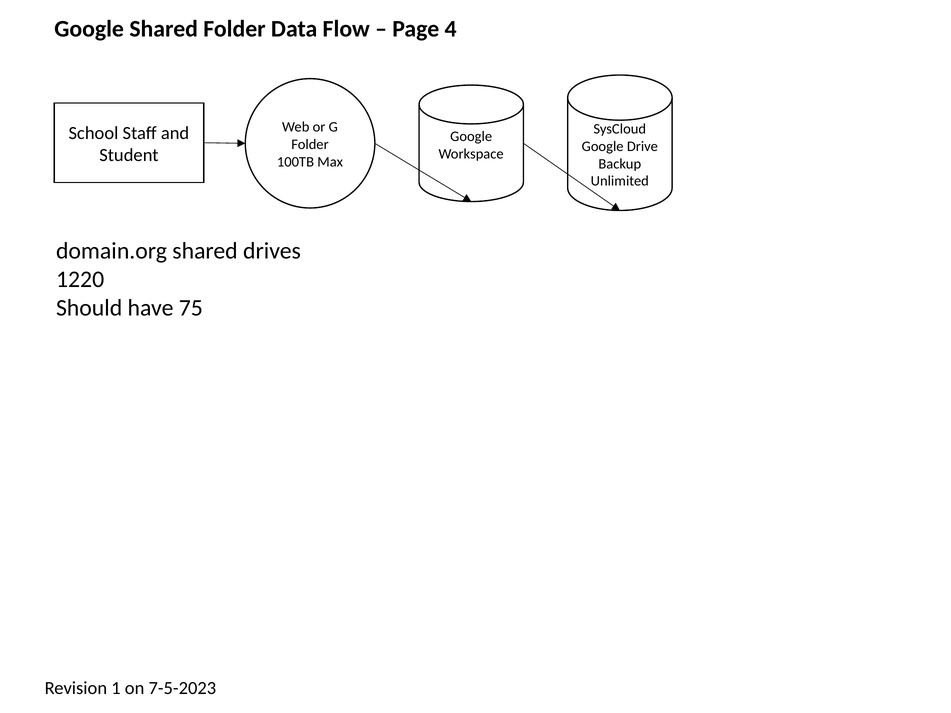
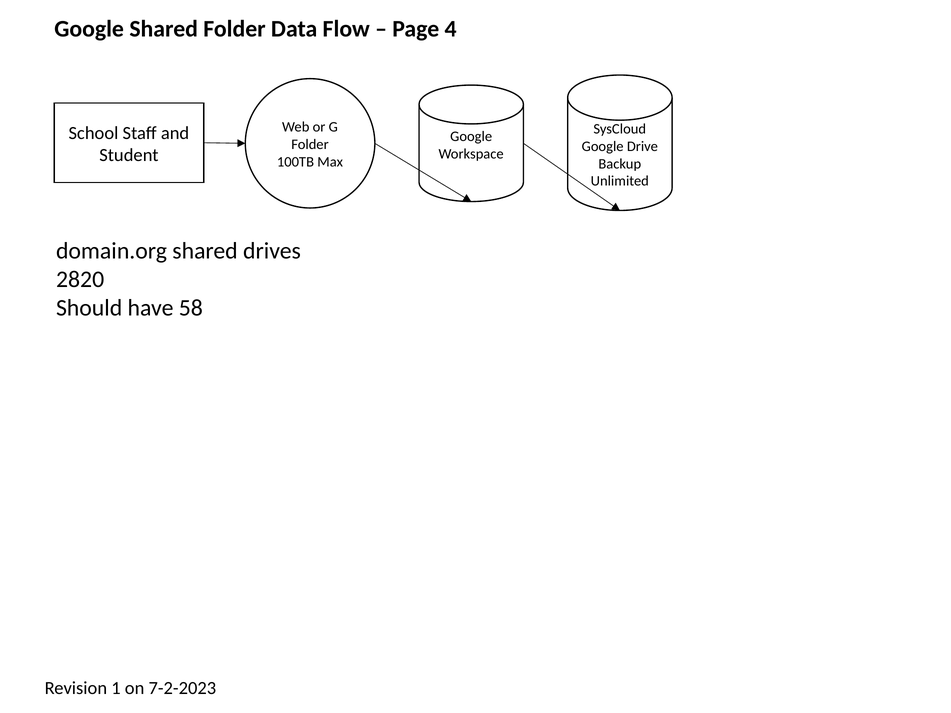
1220: 1220 -> 2820
75: 75 -> 58
7-5-2023: 7-5-2023 -> 7-2-2023
